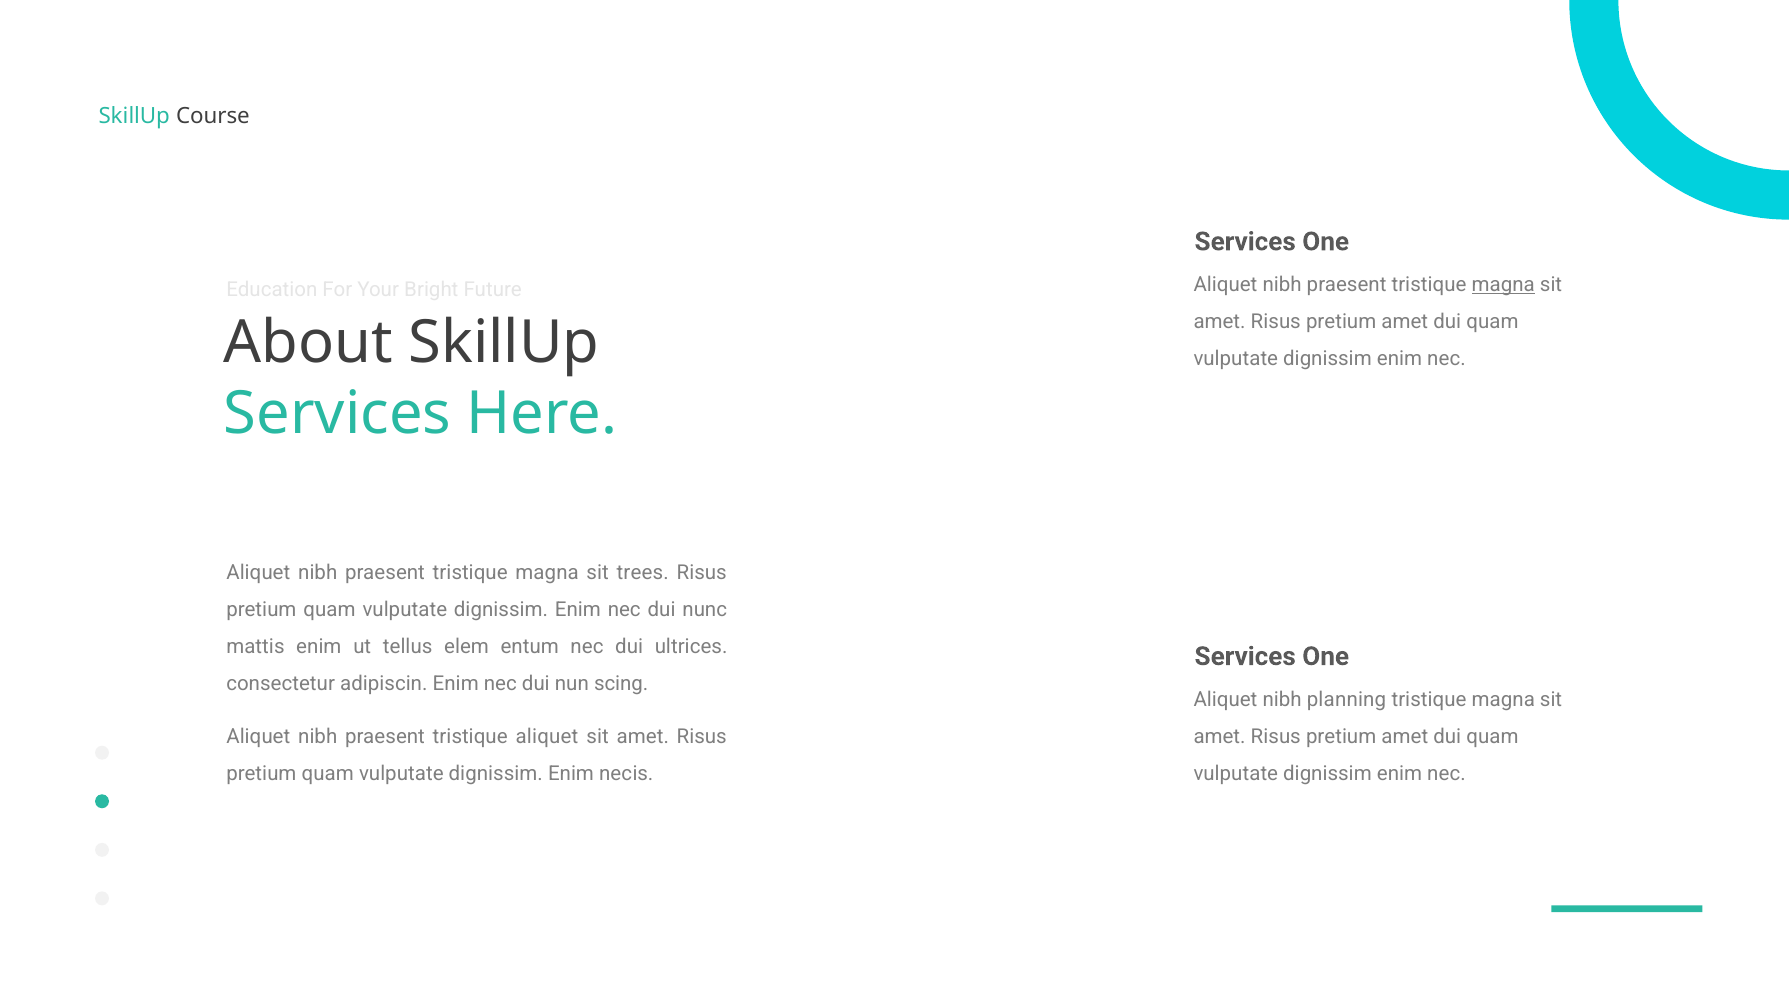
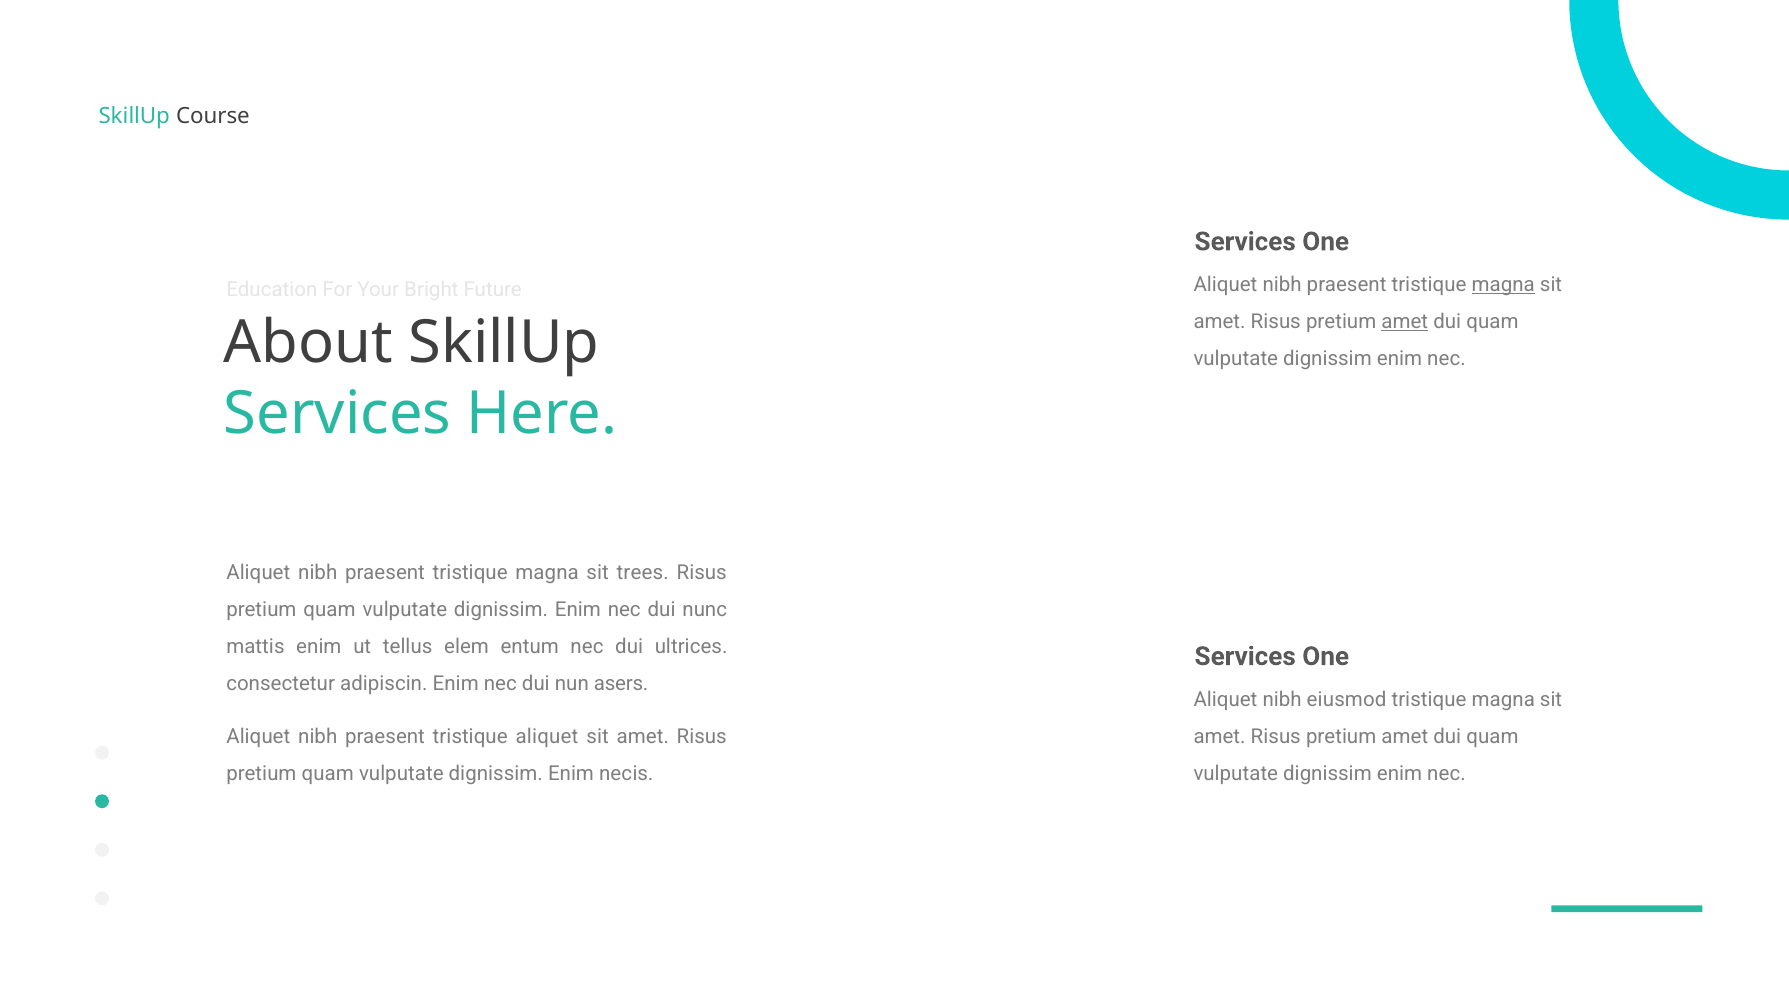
amet at (1405, 322) underline: none -> present
scing: scing -> asers
planning: planning -> eiusmod
